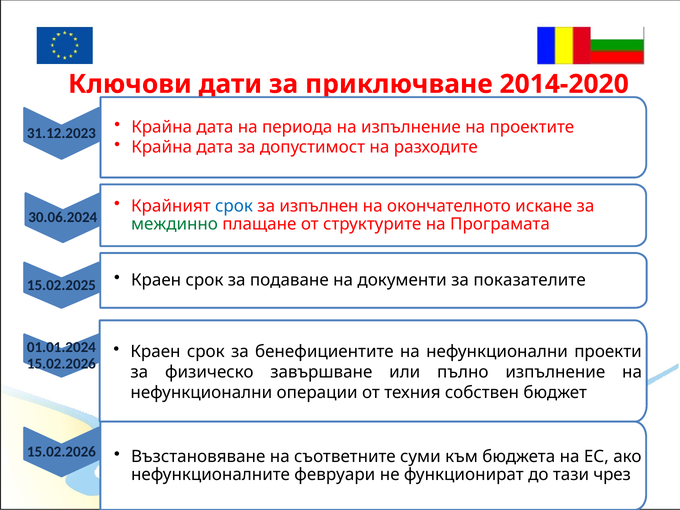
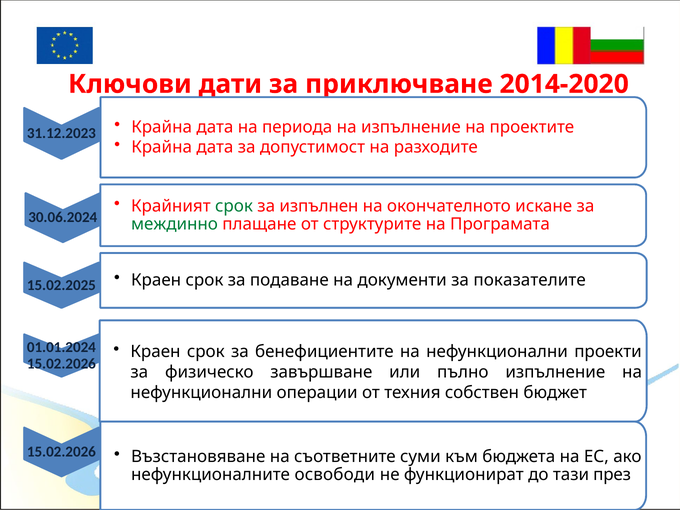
срок at (234, 206) colour: blue -> green
февруари: февруари -> освободи
чрез: чрез -> през
